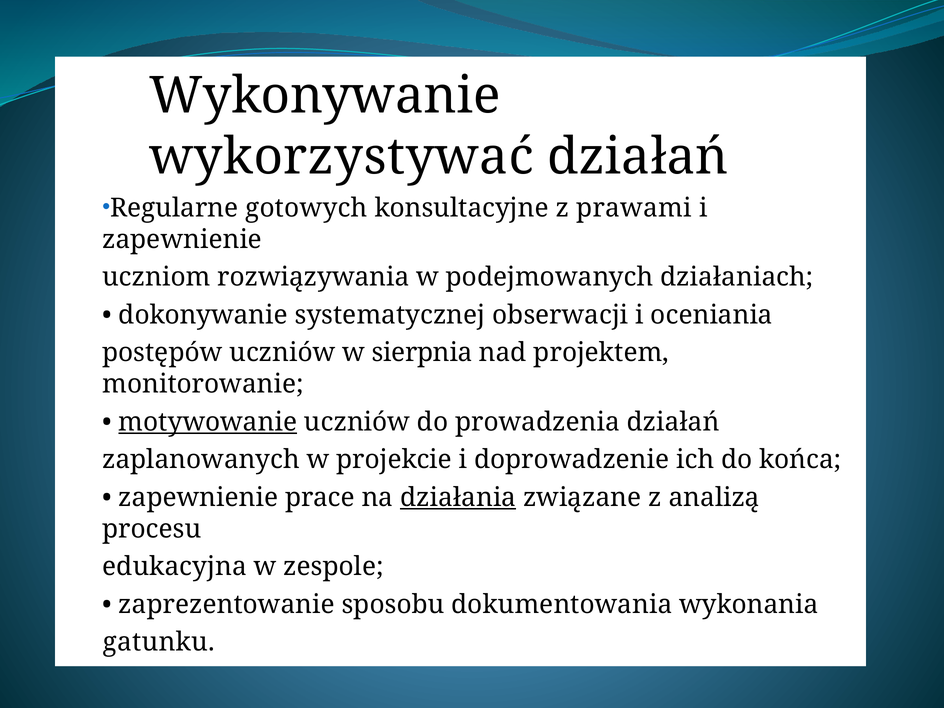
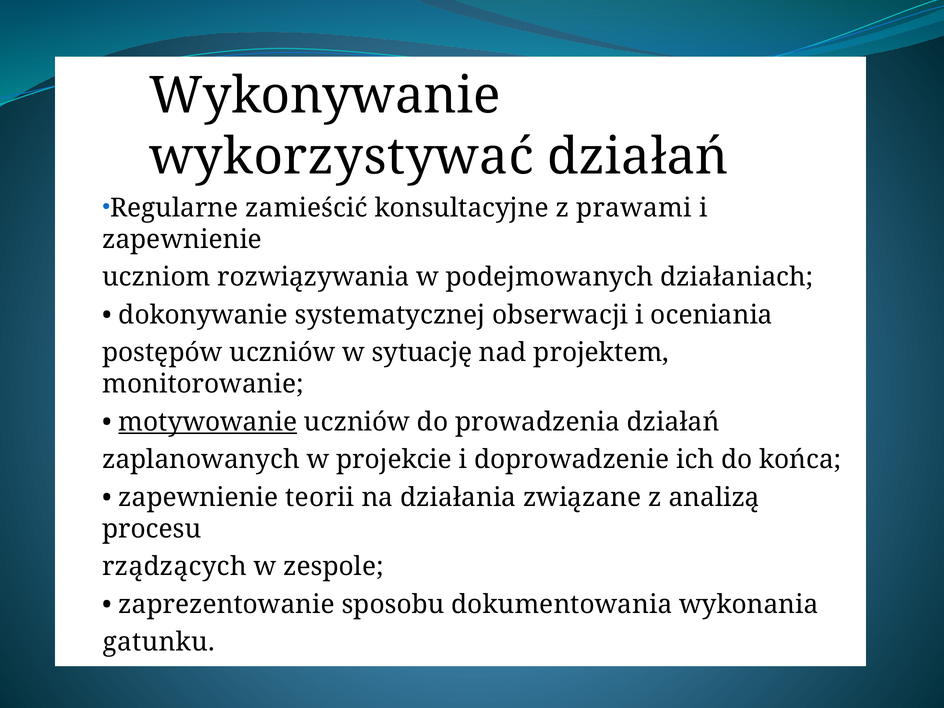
gotowych: gotowych -> zamieścić
sierpnia: sierpnia -> sytuację
prace: prace -> teorii
działania underline: present -> none
edukacyjna: edukacyjna -> rządzących
